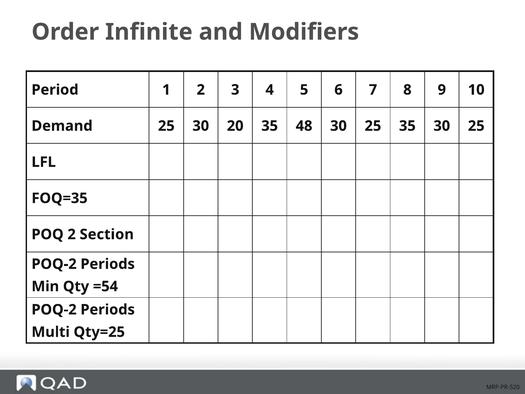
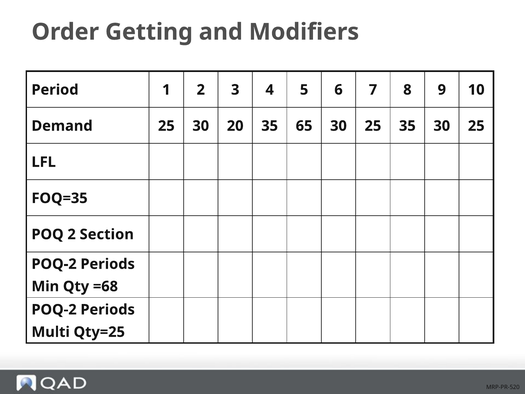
Infinite: Infinite -> Getting
48: 48 -> 65
=54: =54 -> =68
